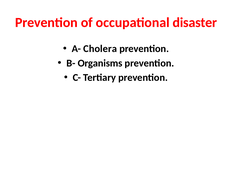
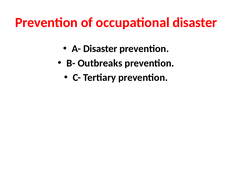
A- Cholera: Cholera -> Disaster
Organisms: Organisms -> Outbreaks
